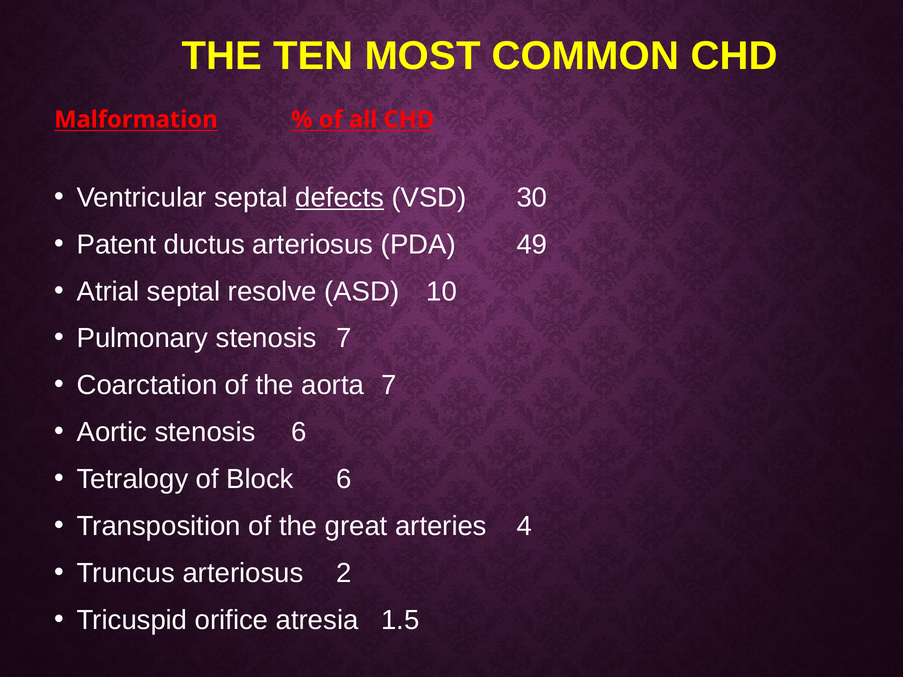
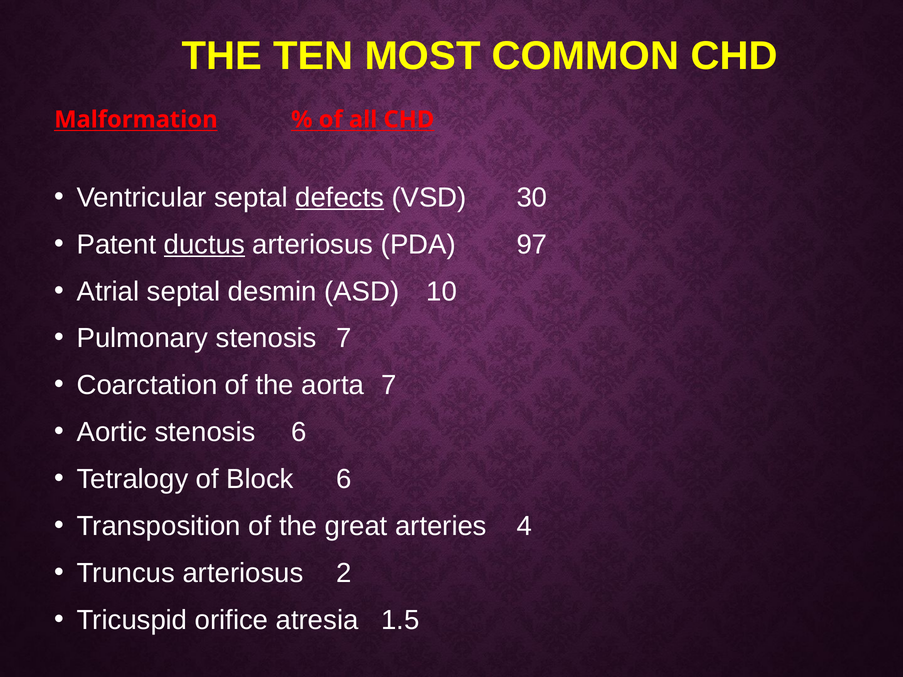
ductus underline: none -> present
49: 49 -> 97
resolve: resolve -> desmin
